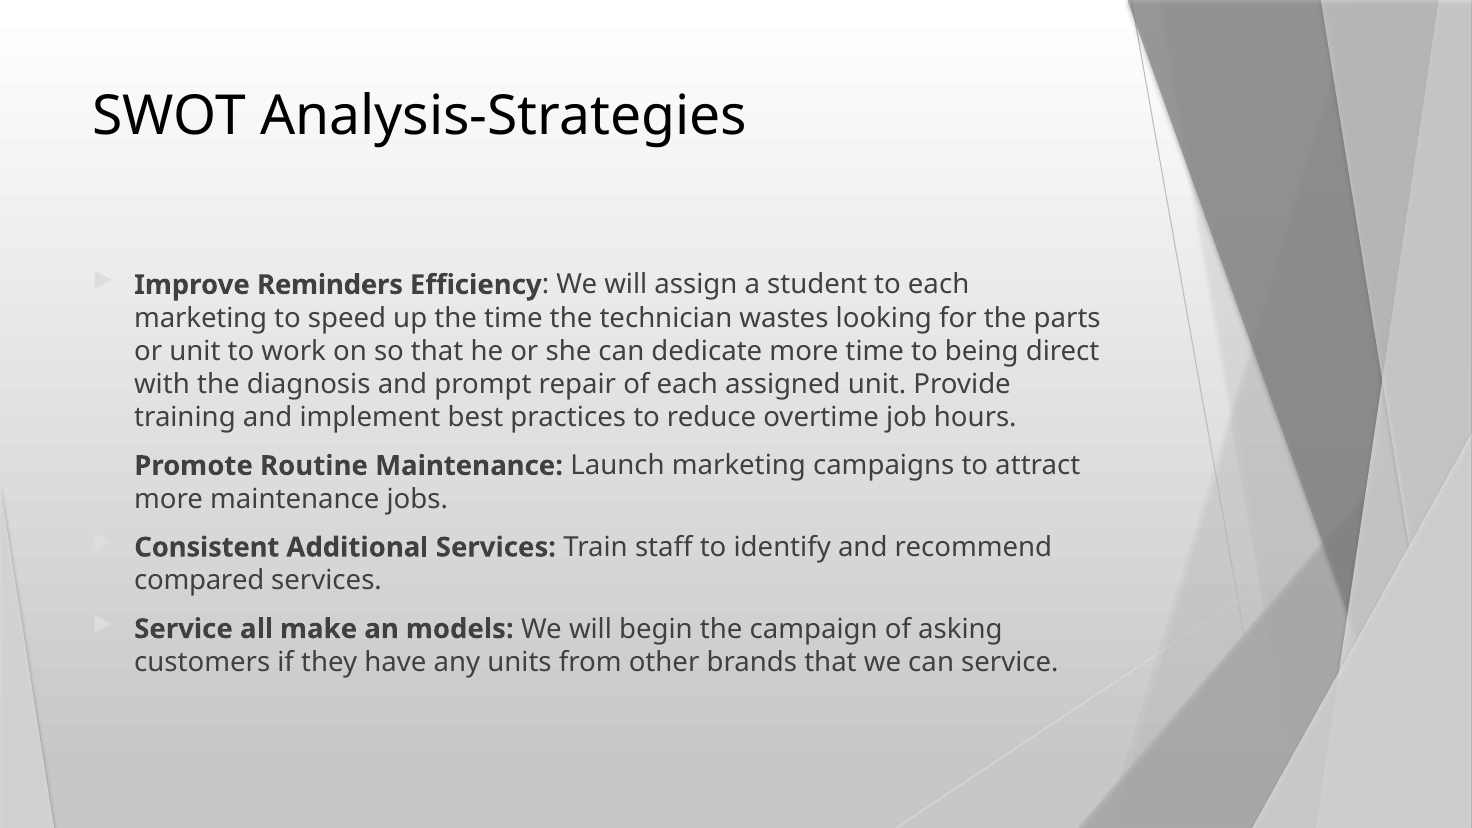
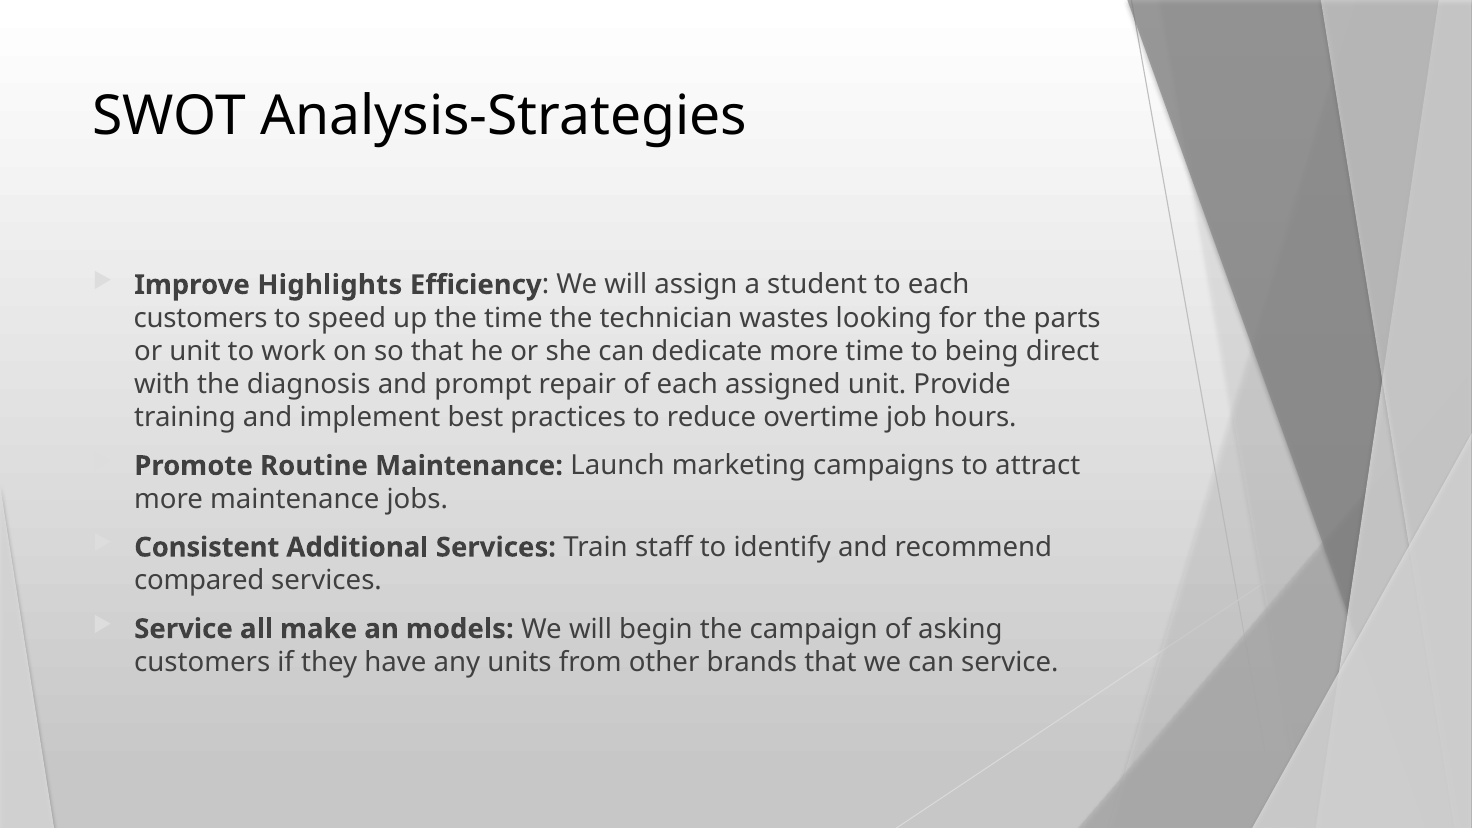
Reminders: Reminders -> Highlights
marketing at (201, 318): marketing -> customers
